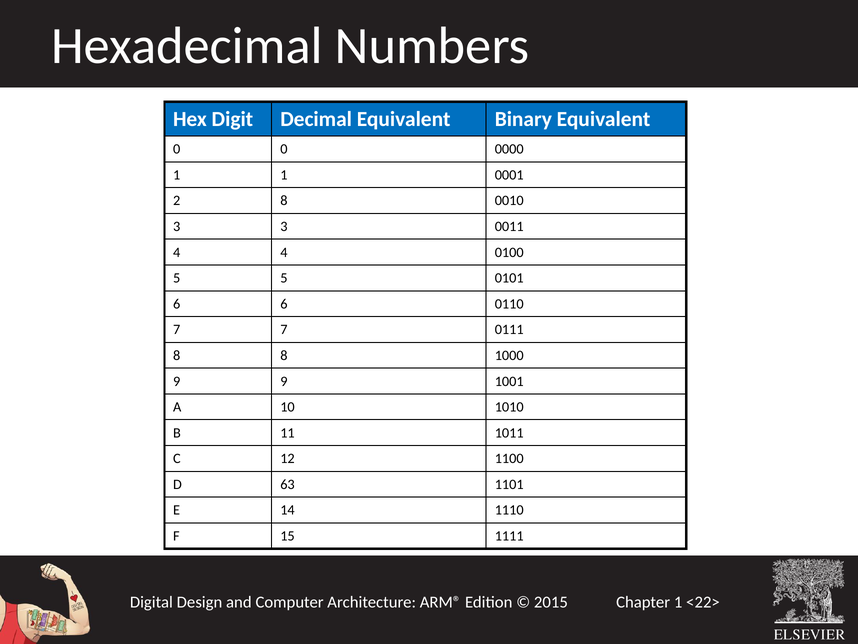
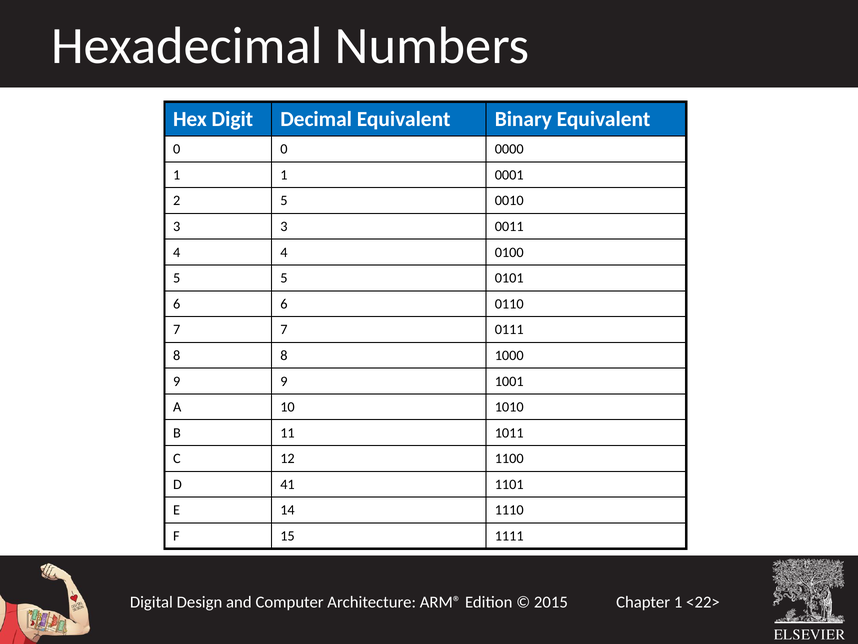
2 8: 8 -> 5
63: 63 -> 41
